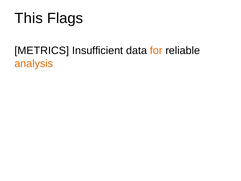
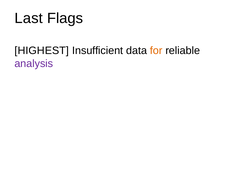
This: This -> Last
METRICS: METRICS -> HIGHEST
analysis colour: orange -> purple
